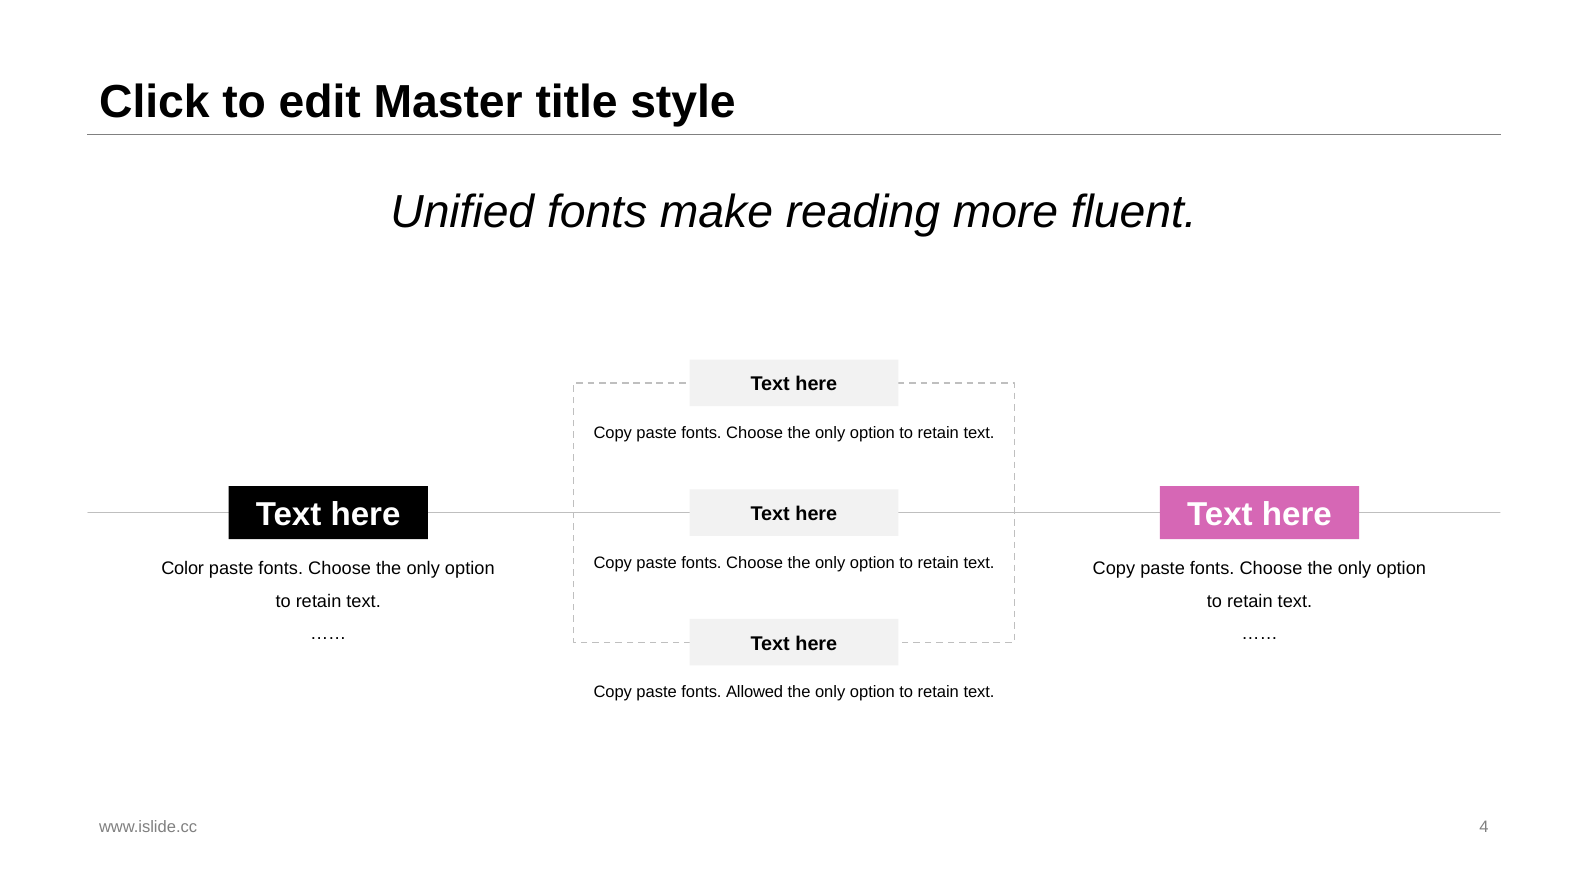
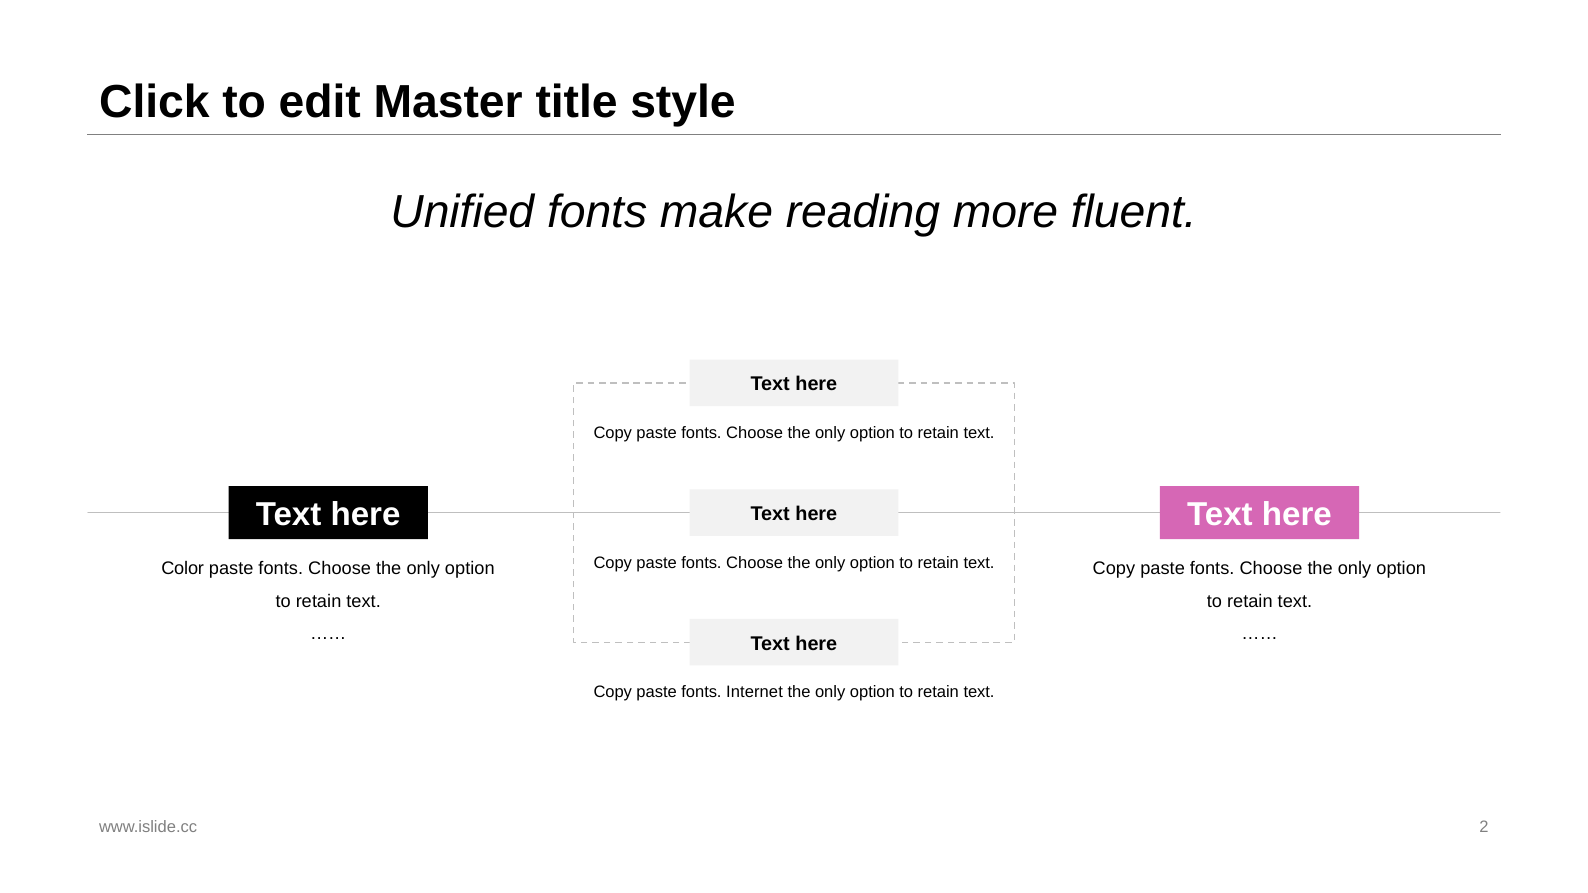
Allowed: Allowed -> Internet
4: 4 -> 2
